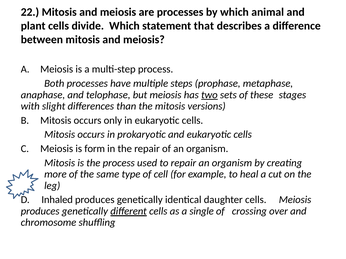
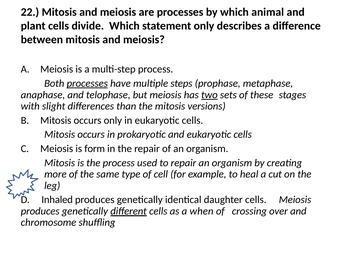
statement that: that -> only
processes at (87, 84) underline: none -> present
single: single -> when
